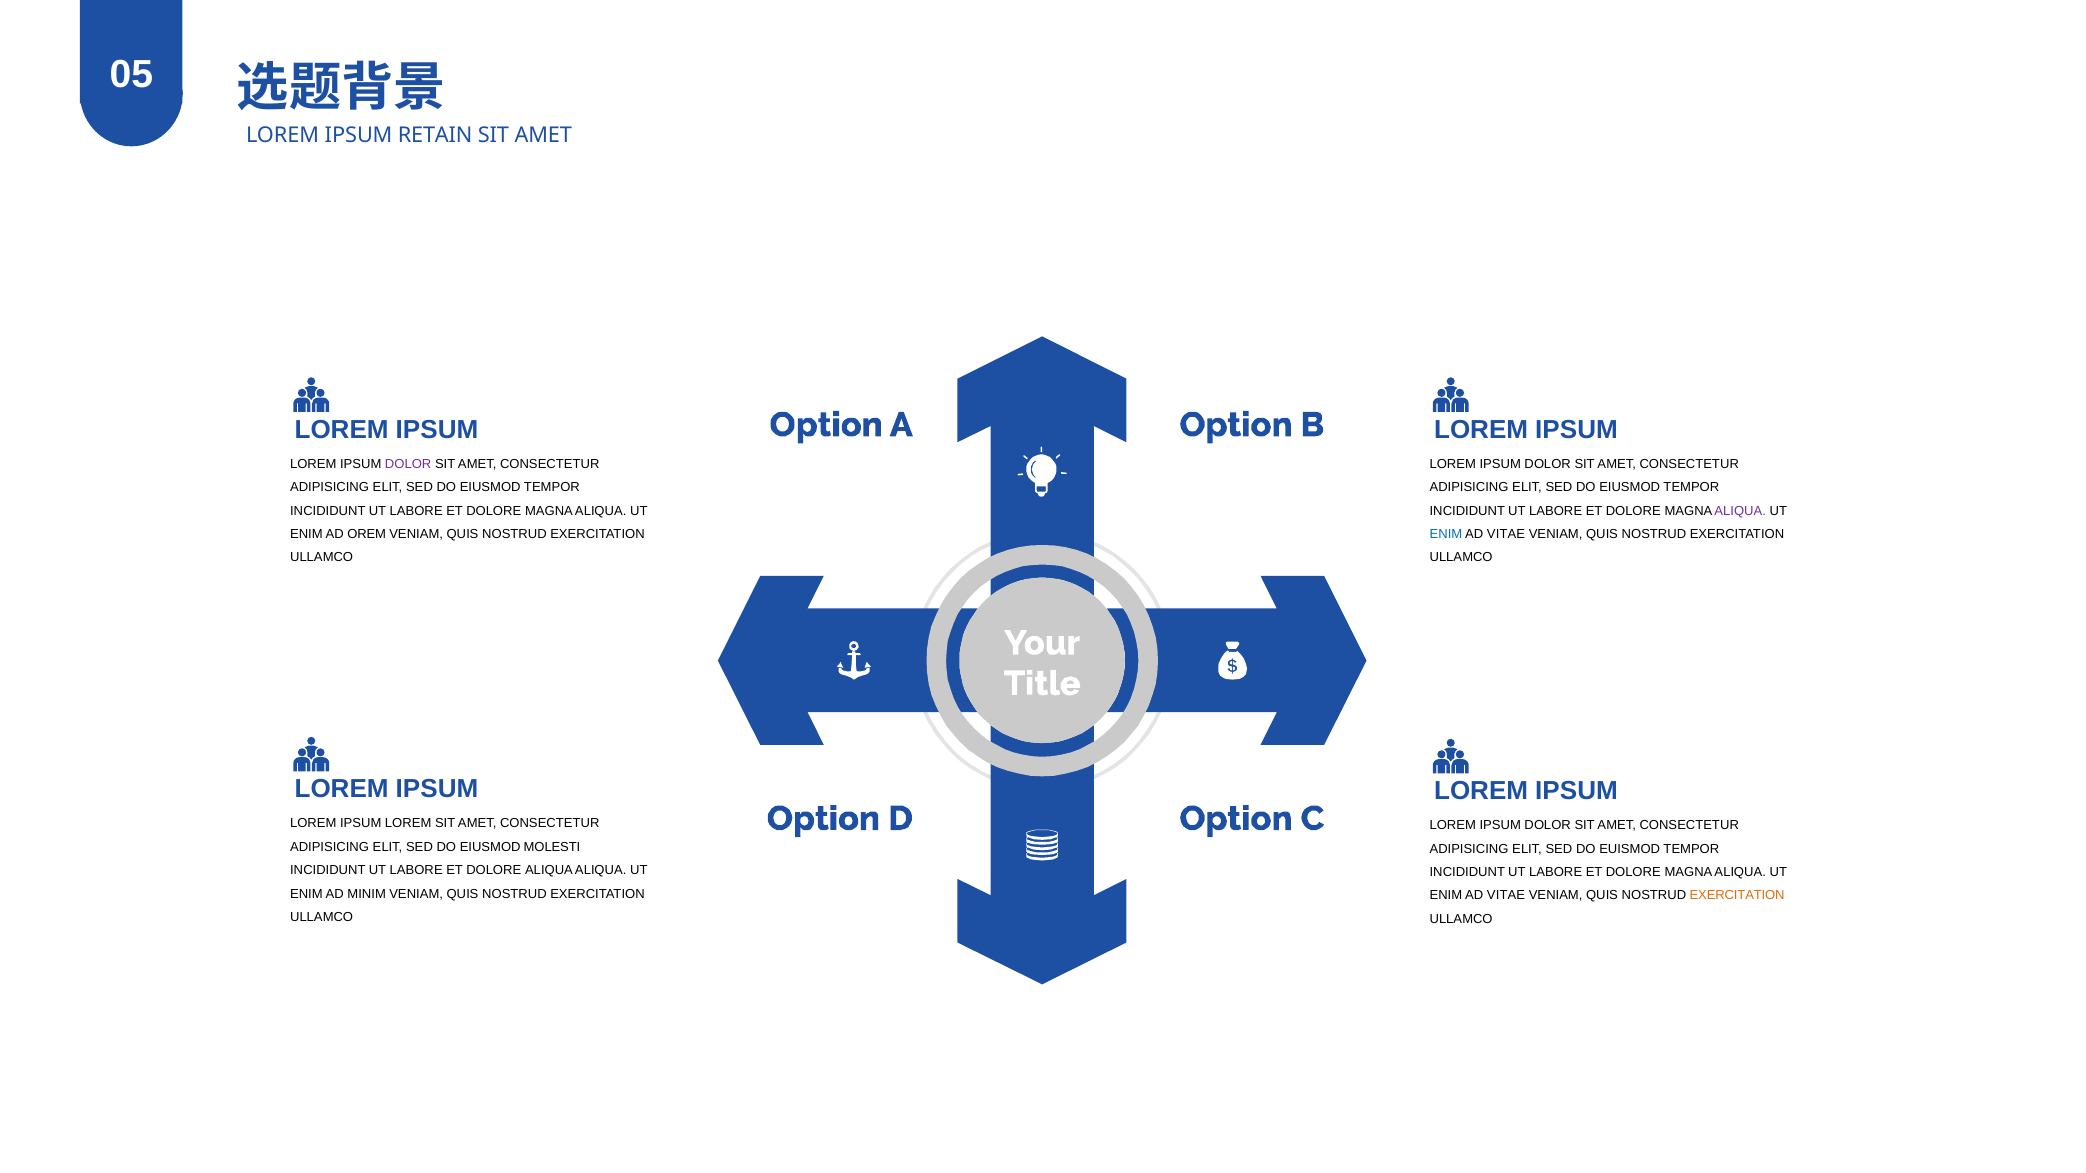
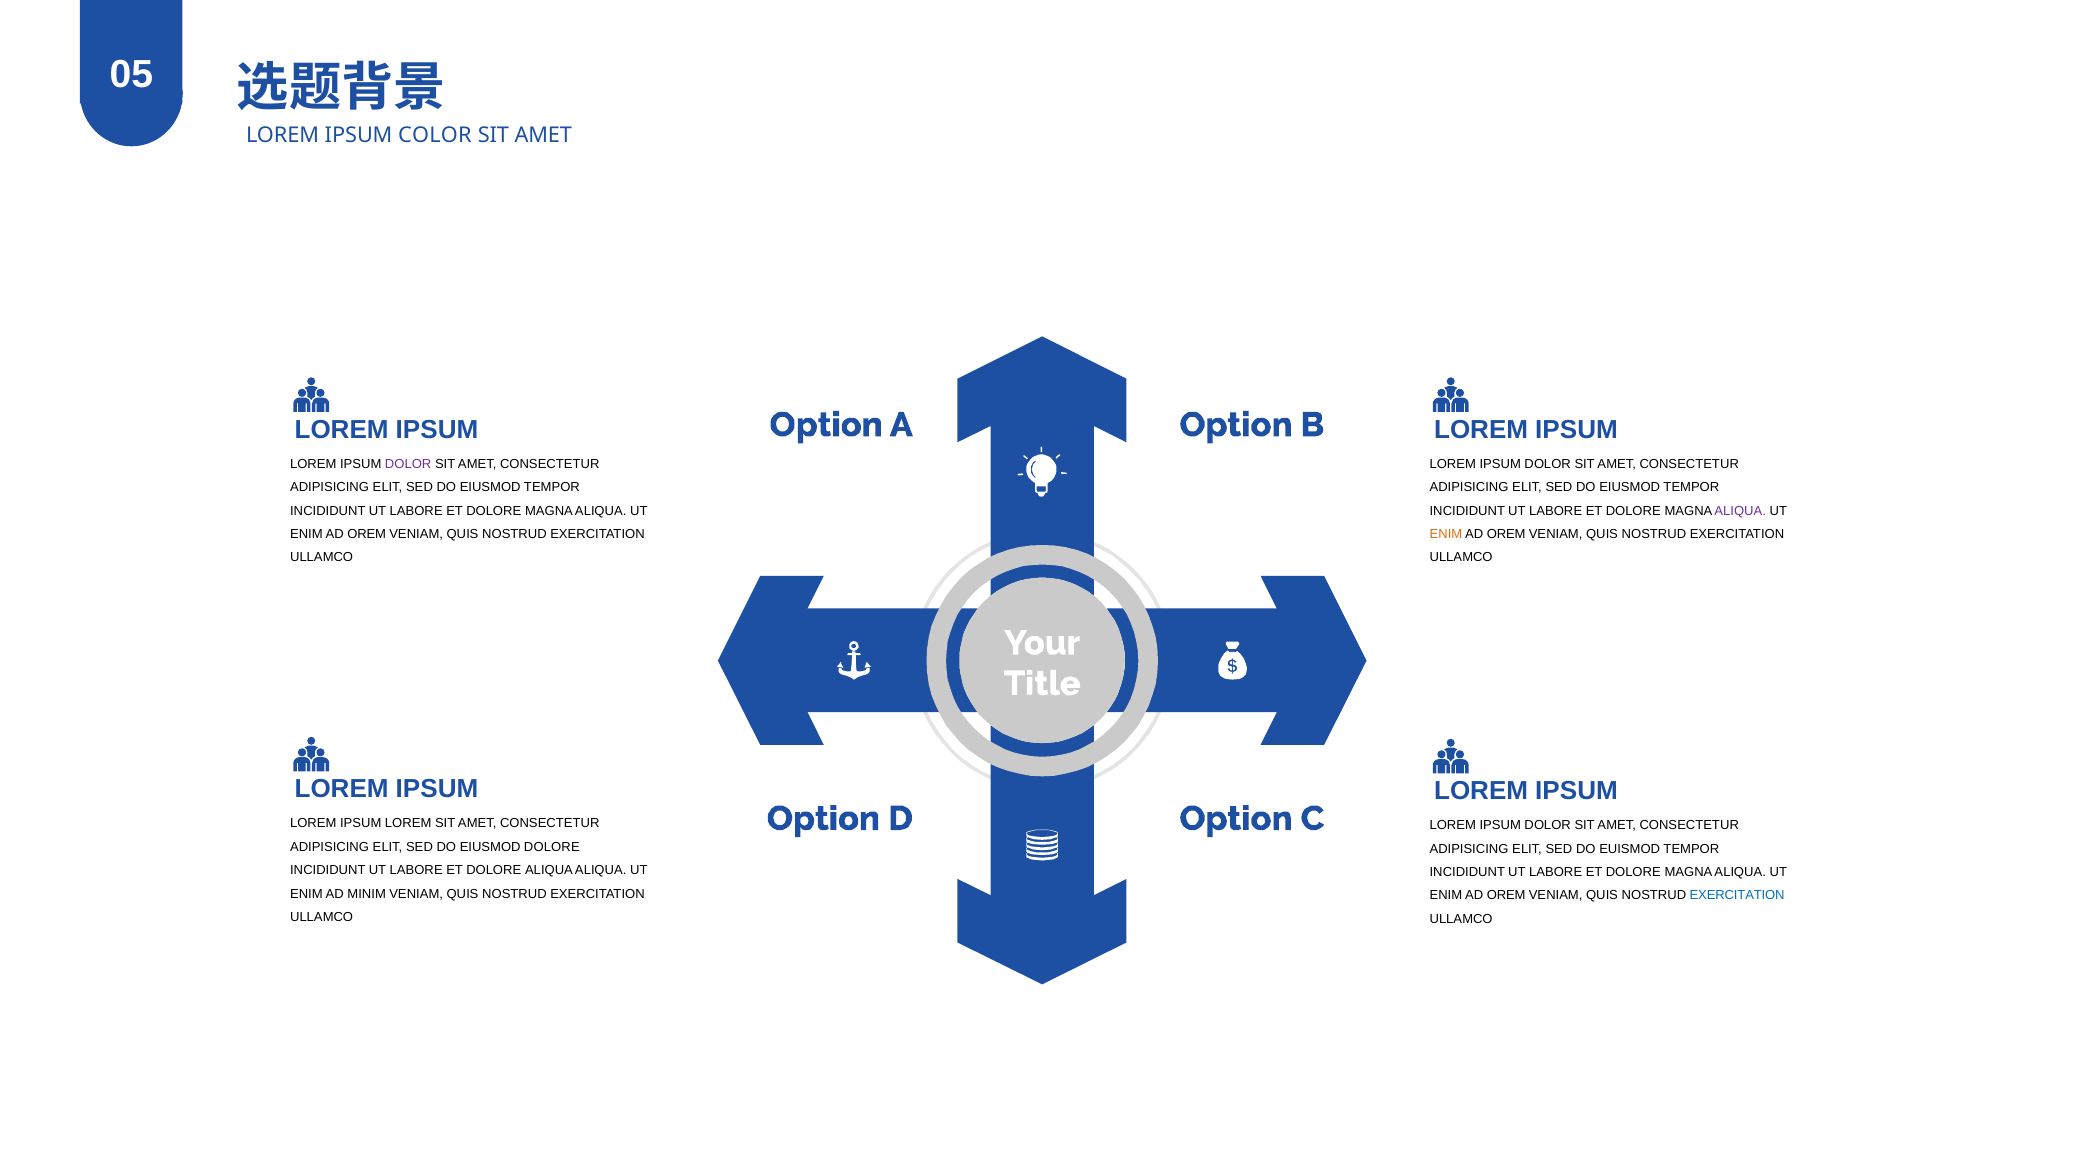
RETAIN: RETAIN -> COLOR
ENIM at (1446, 534) colour: blue -> orange
VITAE at (1506, 534): VITAE -> OREM
EIUSMOD MOLESTI: MOLESTI -> DOLORE
VITAE at (1506, 896): VITAE -> OREM
EXERCITATION at (1737, 896) colour: orange -> blue
